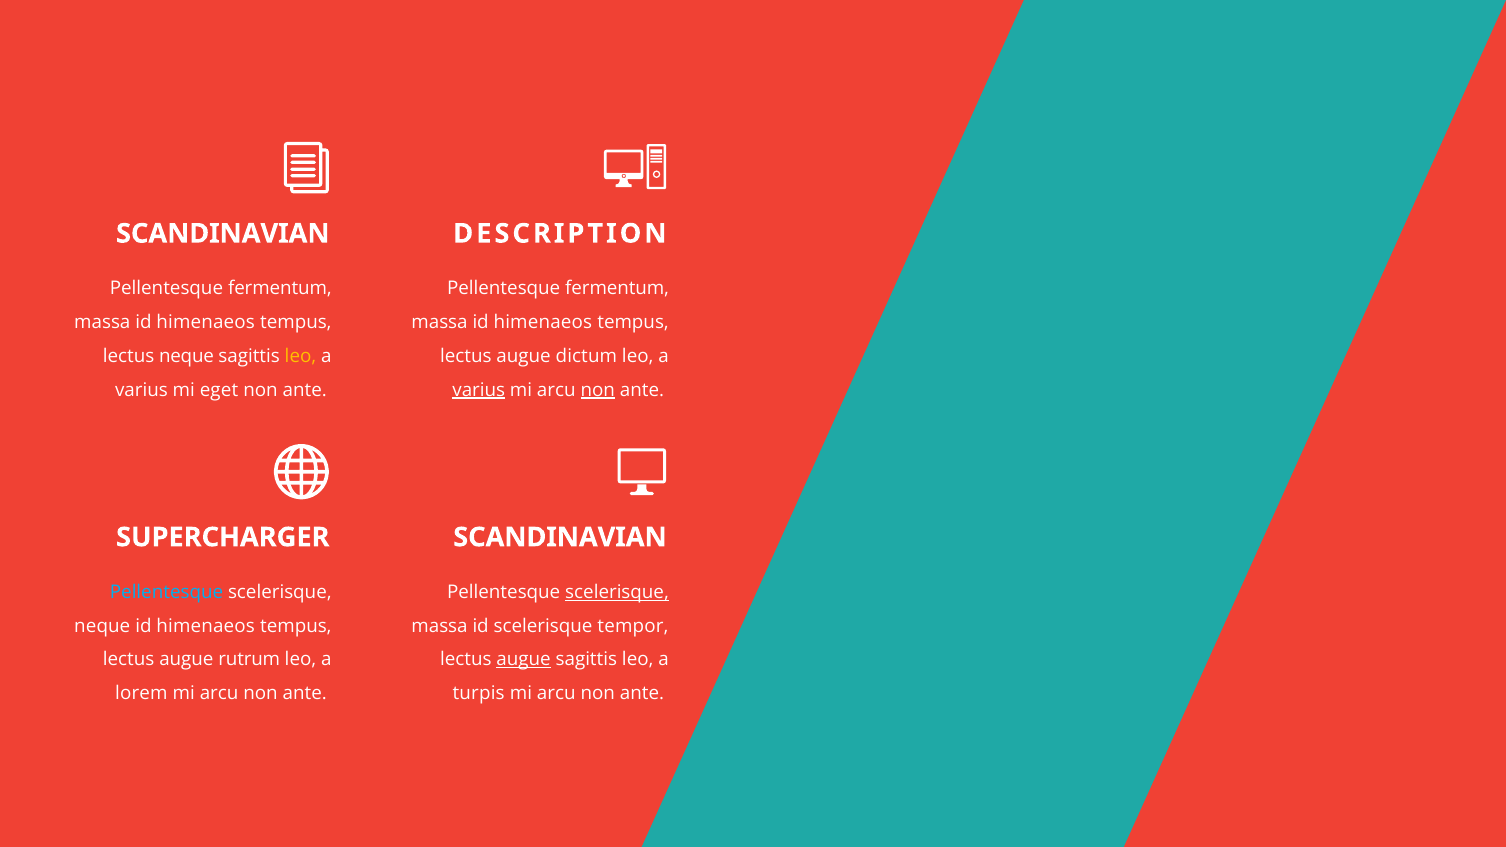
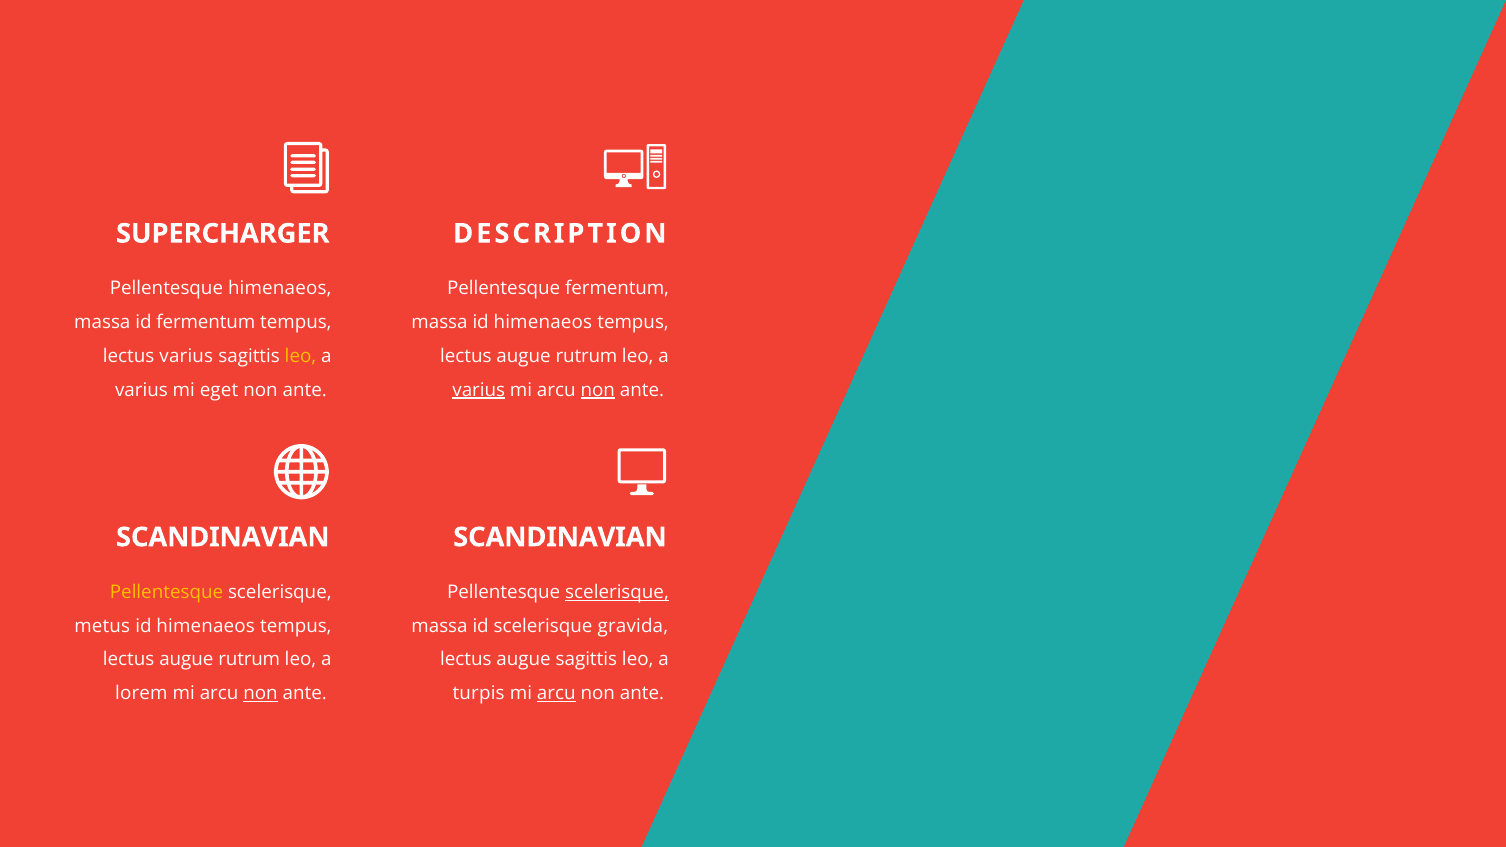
SCANDINAVIAN at (223, 234): SCANDINAVIAN -> SUPERCHARGER
fermentum at (280, 288): fermentum -> himenaeos
himenaeos at (206, 322): himenaeos -> fermentum
lectus neque: neque -> varius
dictum at (586, 356): dictum -> rutrum
SUPERCHARGER at (223, 537): SUPERCHARGER -> SCANDINAVIAN
Pellentesque at (166, 592) colour: light blue -> yellow
neque at (102, 626): neque -> metus
tempor: tempor -> gravida
augue at (524, 660) underline: present -> none
non at (261, 694) underline: none -> present
arcu at (556, 694) underline: none -> present
